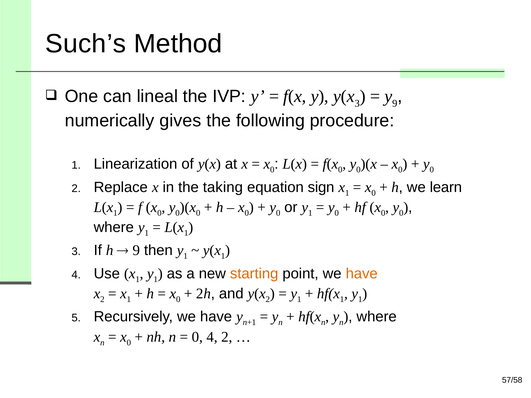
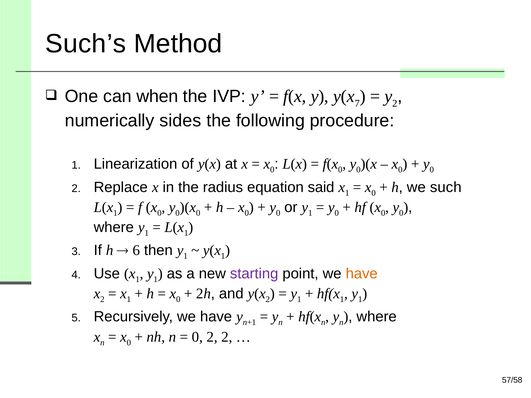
lineal: lineal -> when
y(x 3: 3 -> 7
y 9: 9 -> 2
gives: gives -> sides
taking: taking -> radius
sign: sign -> said
learn: learn -> such
9 at (136, 251): 9 -> 6
starting colour: orange -> purple
4 at (212, 337): 4 -> 2
